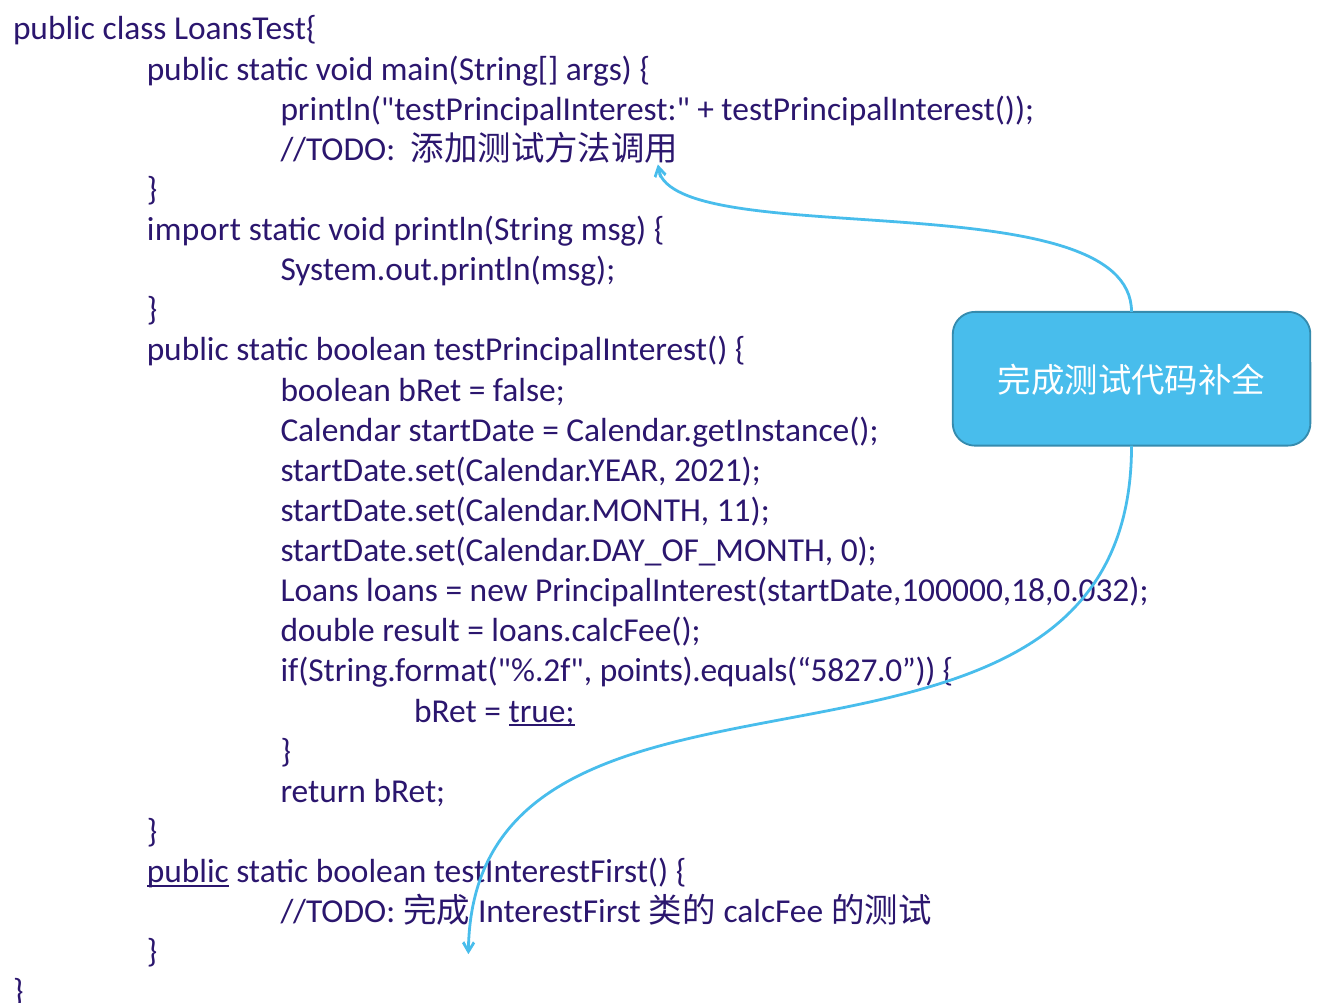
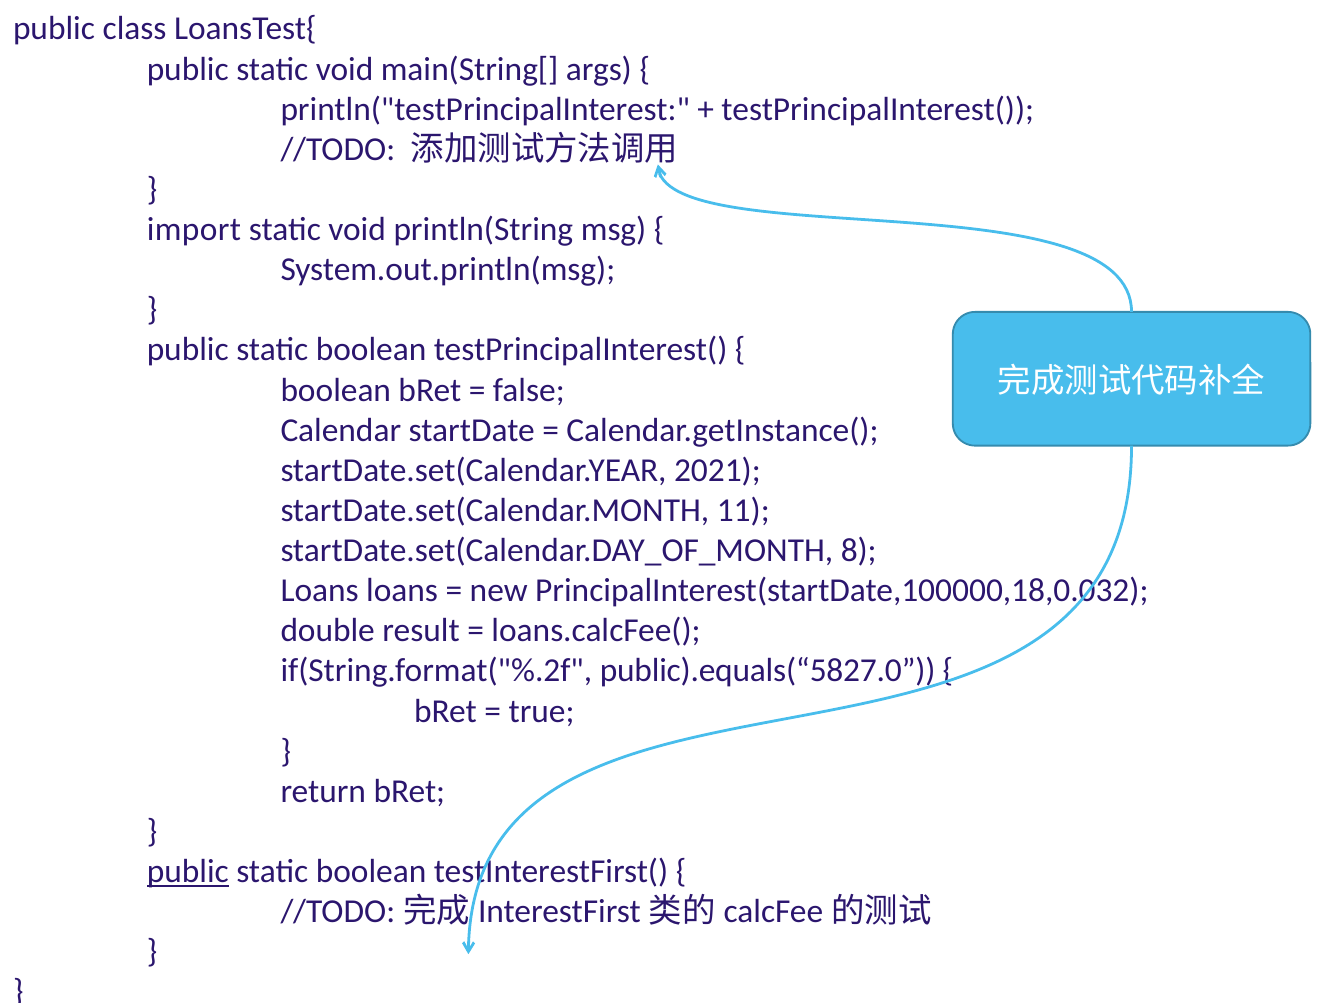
0: 0 -> 8
points).equals(“5827.0: points).equals(“5827.0 -> public).equals(“5827.0
true underline: present -> none
